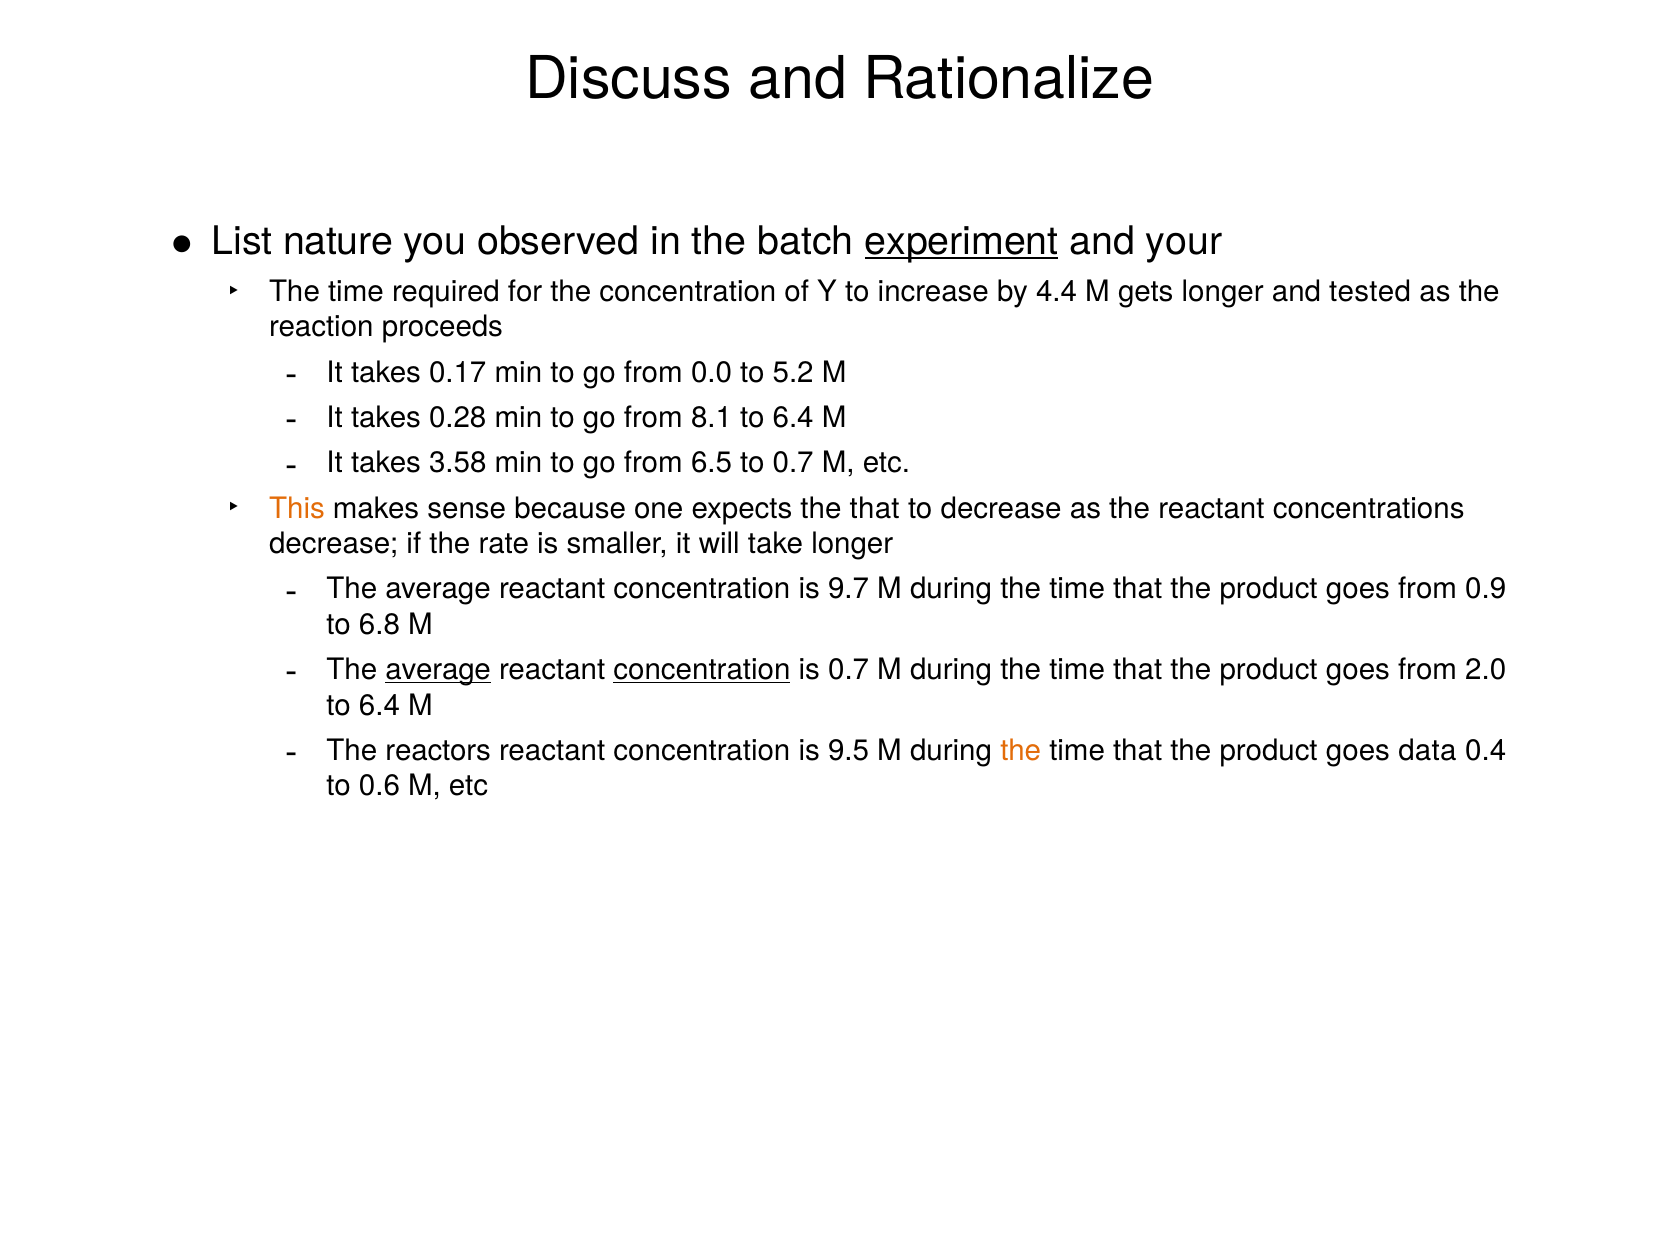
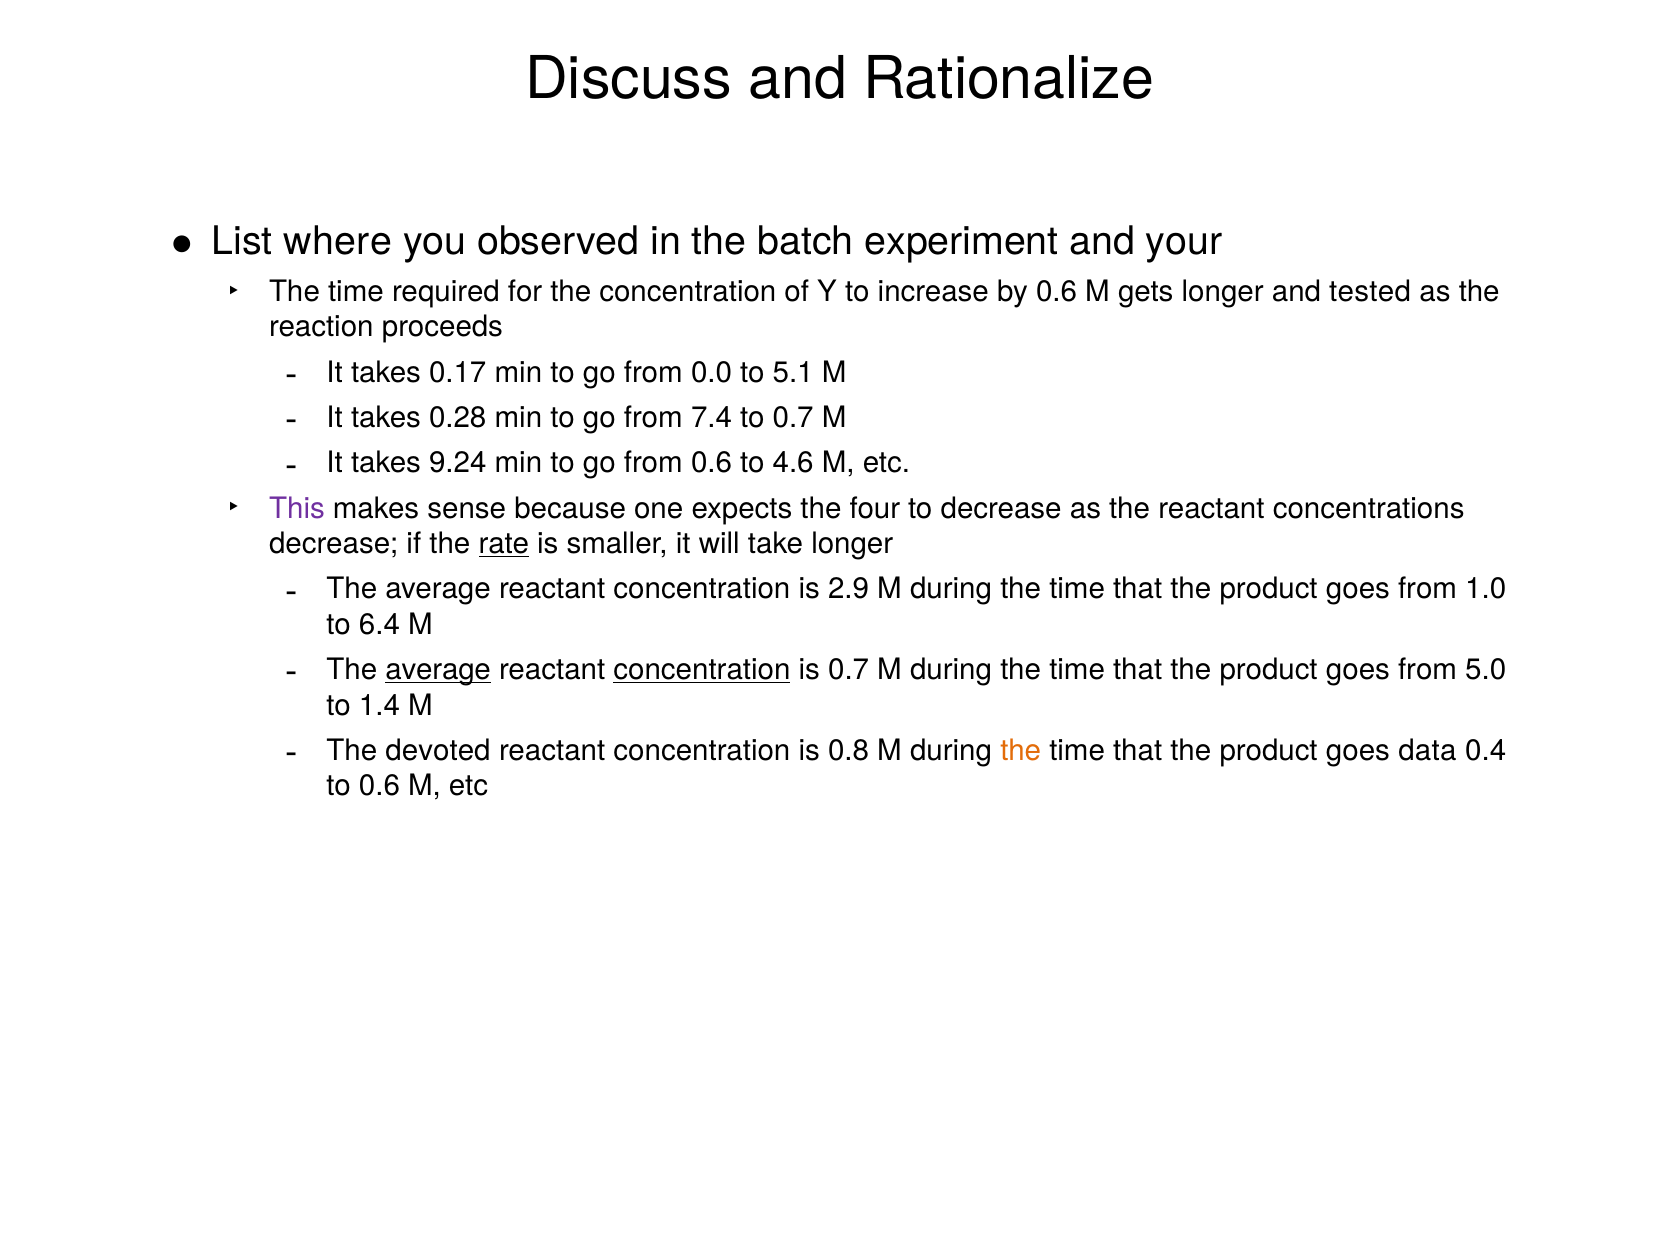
nature: nature -> where
experiment underline: present -> none
by 4.4: 4.4 -> 0.6
5.2: 5.2 -> 5.1
8.1: 8.1 -> 7.4
6.4 at (793, 418): 6.4 -> 0.7
3.58: 3.58 -> 9.24
from 6.5: 6.5 -> 0.6
to 0.7: 0.7 -> 4.6
This colour: orange -> purple
the that: that -> four
rate underline: none -> present
9.7: 9.7 -> 2.9
0.9: 0.9 -> 1.0
6.8: 6.8 -> 6.4
2.0: 2.0 -> 5.0
6.4 at (379, 705): 6.4 -> 1.4
reactors: reactors -> devoted
9.5: 9.5 -> 0.8
